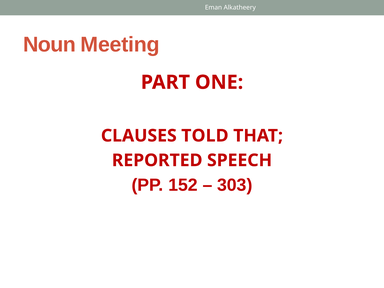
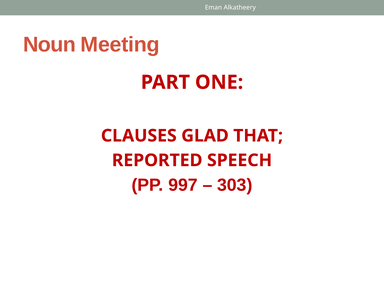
TOLD: TOLD -> GLAD
152: 152 -> 997
